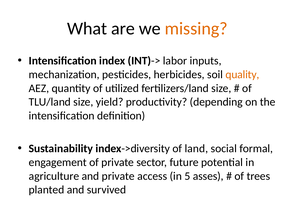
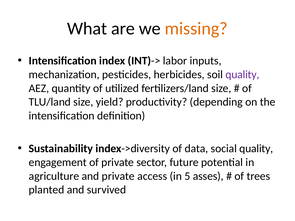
quality at (242, 75) colour: orange -> purple
land: land -> data
social formal: formal -> quality
